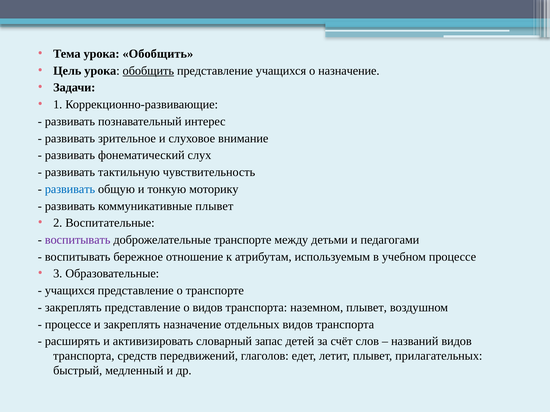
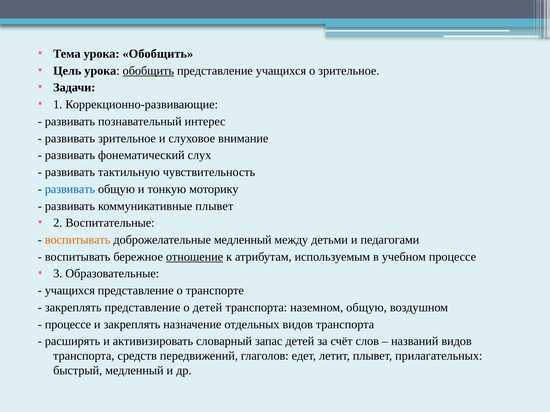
о назначение: назначение -> зрительное
воспитывать at (78, 240) colour: purple -> orange
доброжелательные транспорте: транспорте -> медленный
отношение underline: none -> present
о видов: видов -> детей
наземном плывет: плывет -> общую
